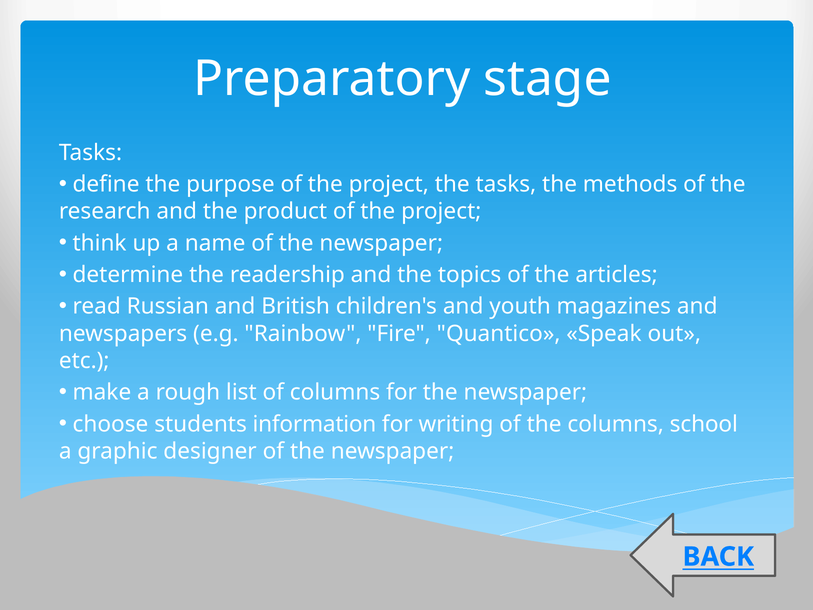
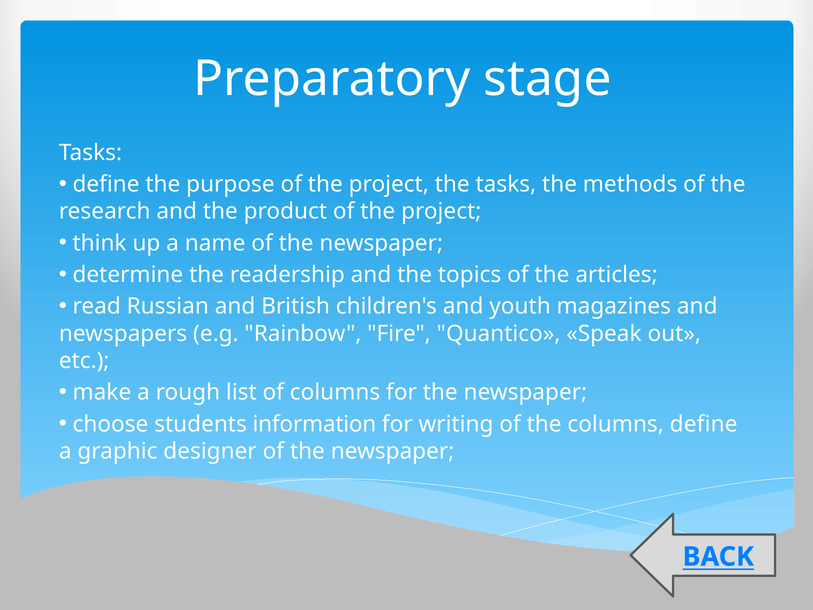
columns school: school -> define
